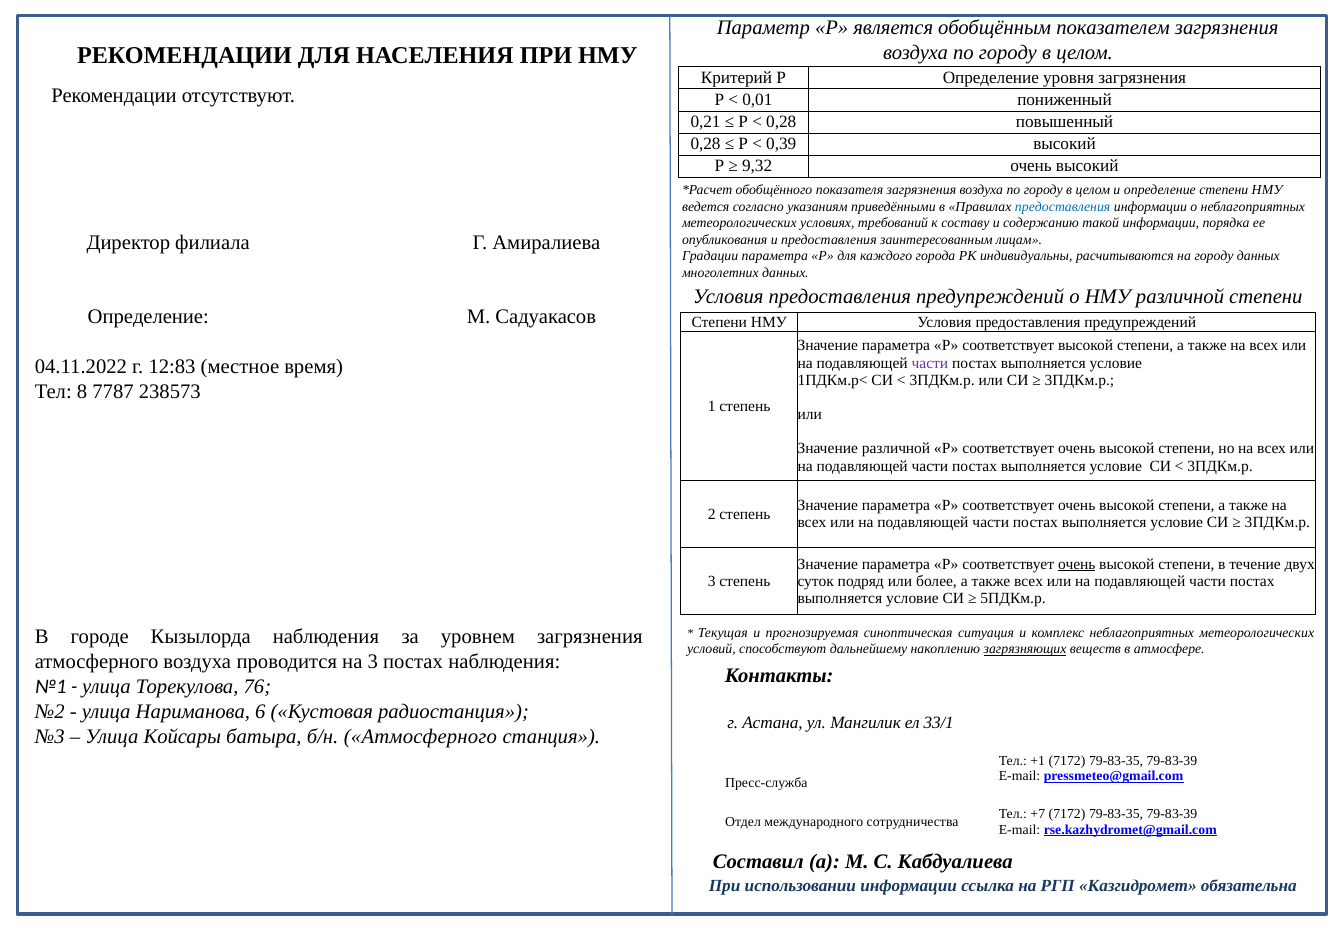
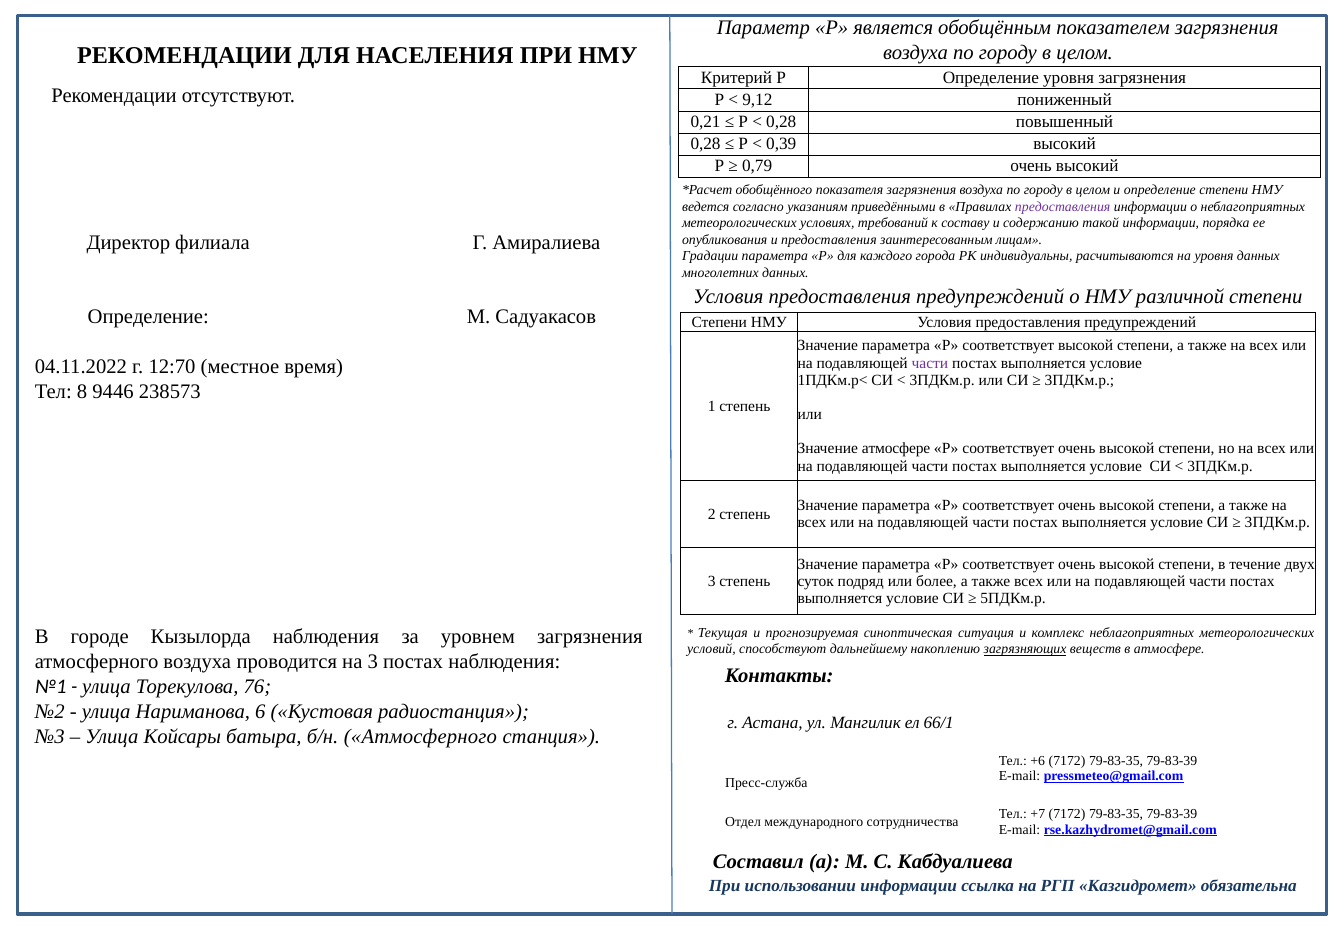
0,01: 0,01 -> 9,12
9,32: 9,32 -> 0,79
предоставления at (1063, 207) colour: blue -> purple
на городу: городу -> уровня
12:83: 12:83 -> 12:70
7787: 7787 -> 9446
Значение различной: различной -> атмосфере
очень at (1077, 564) underline: present -> none
33/1: 33/1 -> 66/1
+1: +1 -> +6
